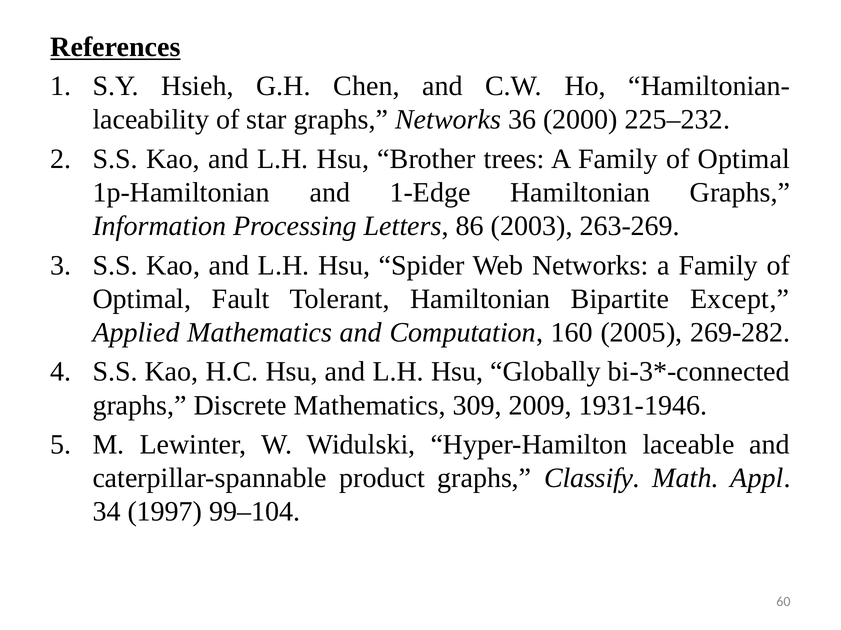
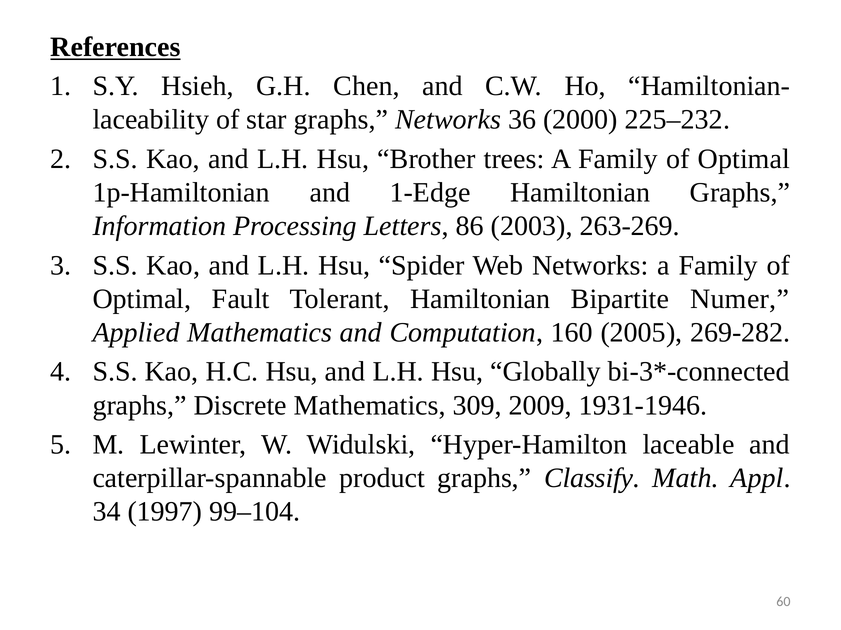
Except: Except -> Numer
